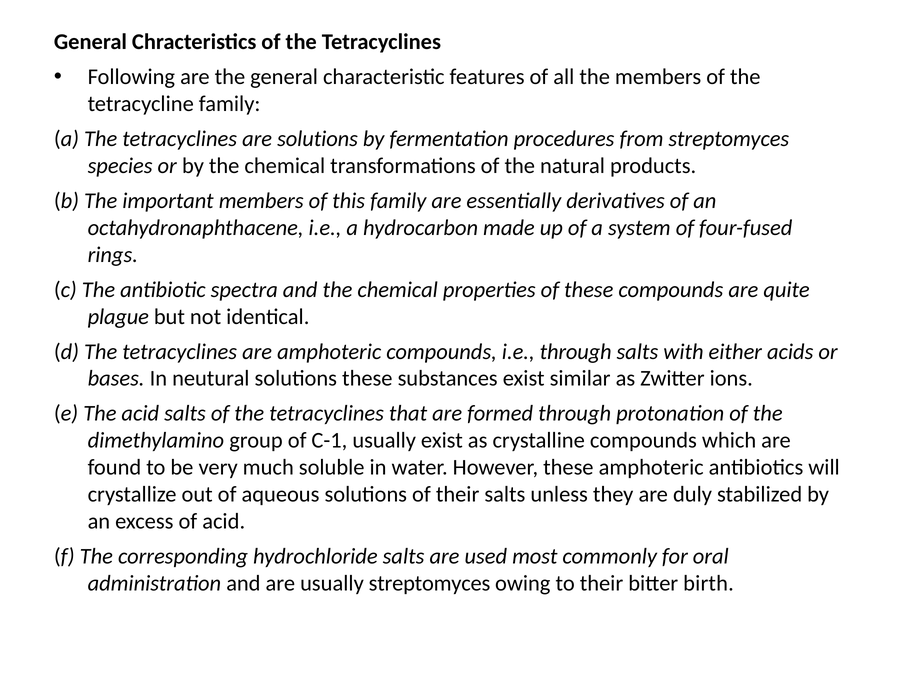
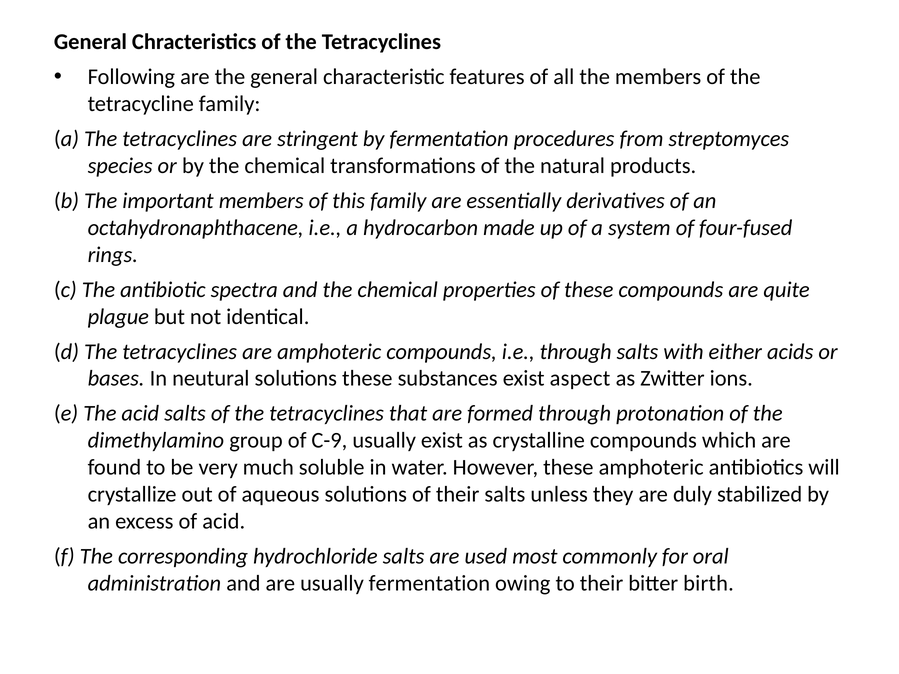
are solutions: solutions -> stringent
similar: similar -> aspect
C-1: C-1 -> C-9
usually streptomyces: streptomyces -> fermentation
